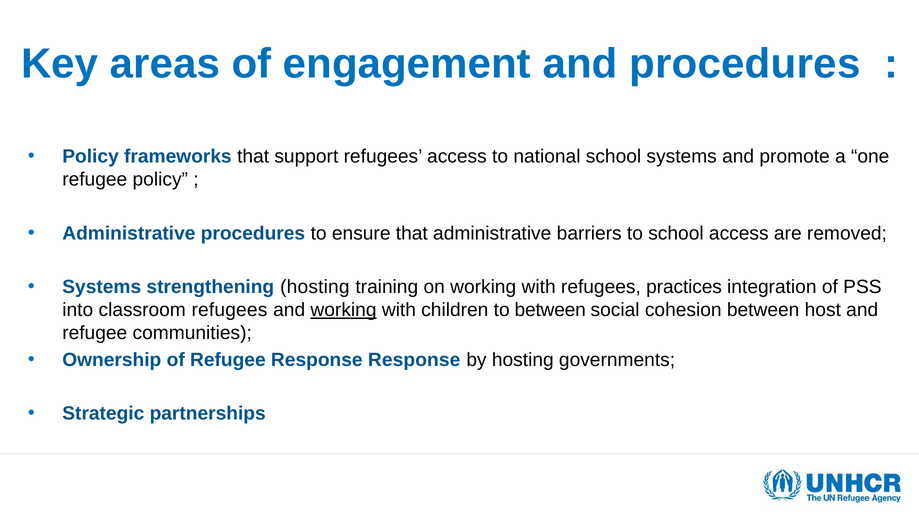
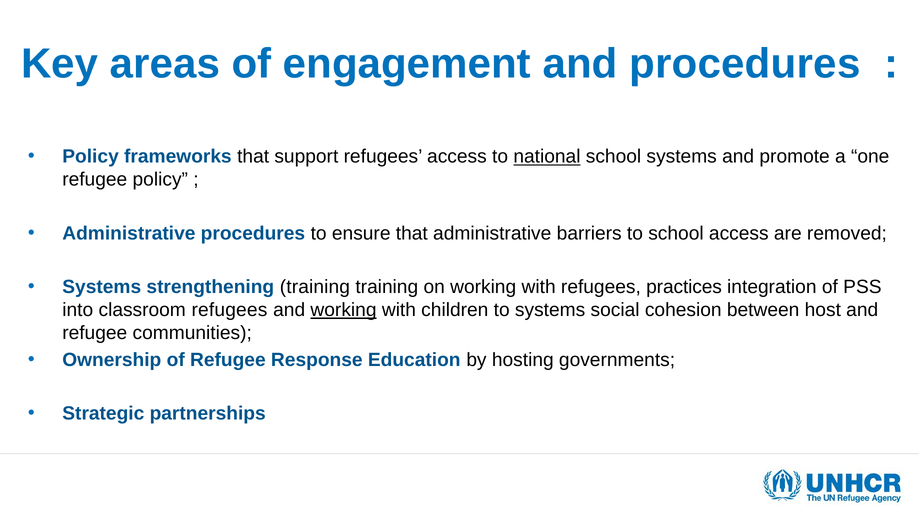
national underline: none -> present
strengthening hosting: hosting -> training
to between: between -> systems
Response Response: Response -> Education
